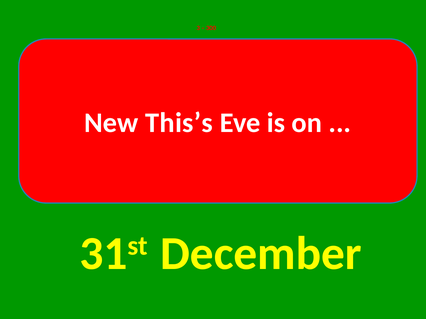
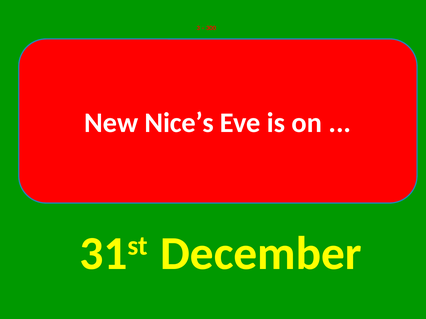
This’s: This’s -> Nice’s
